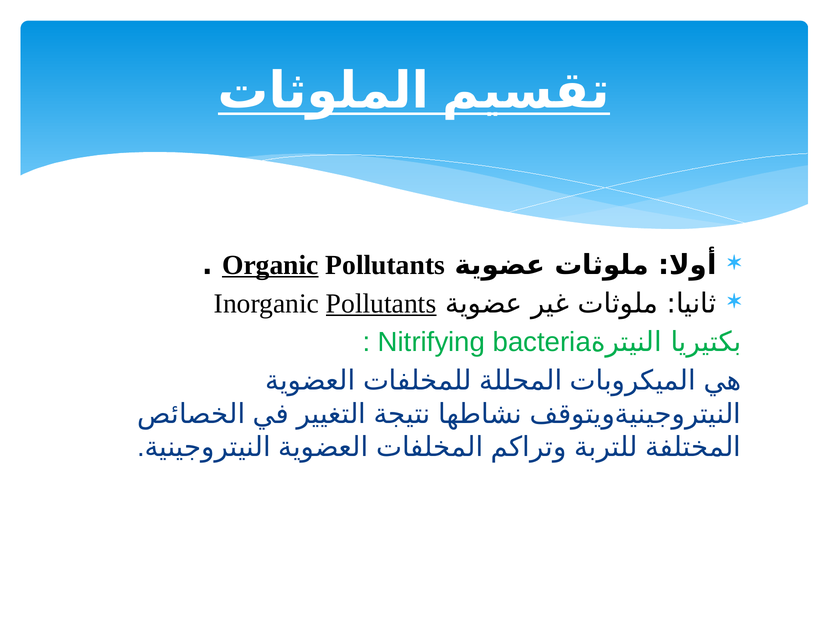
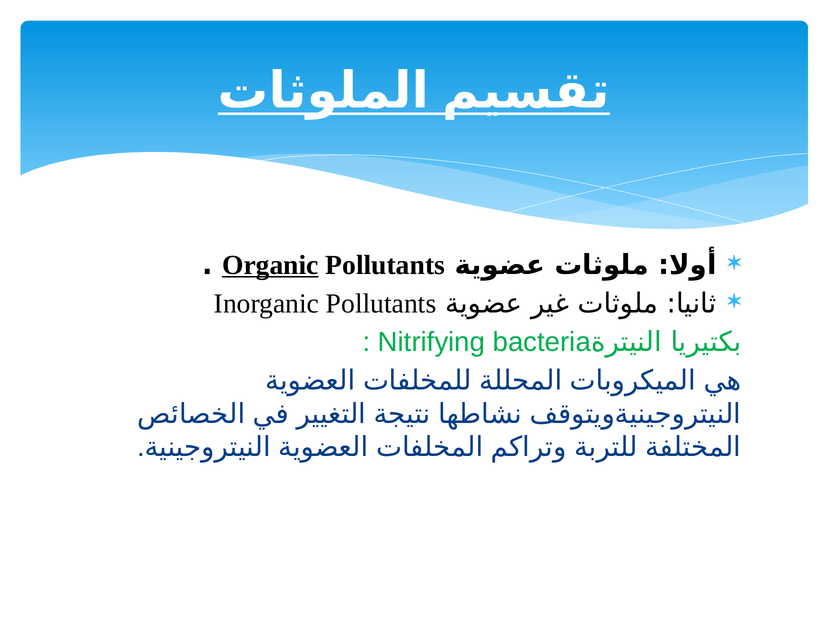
Pollutants at (381, 304) underline: present -> none
